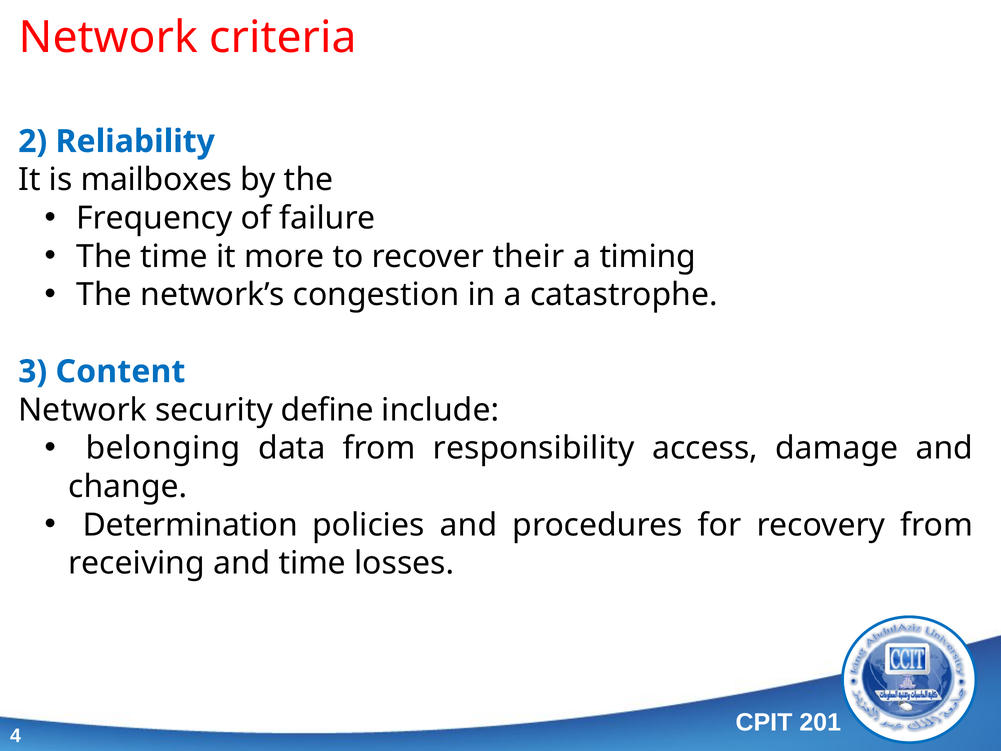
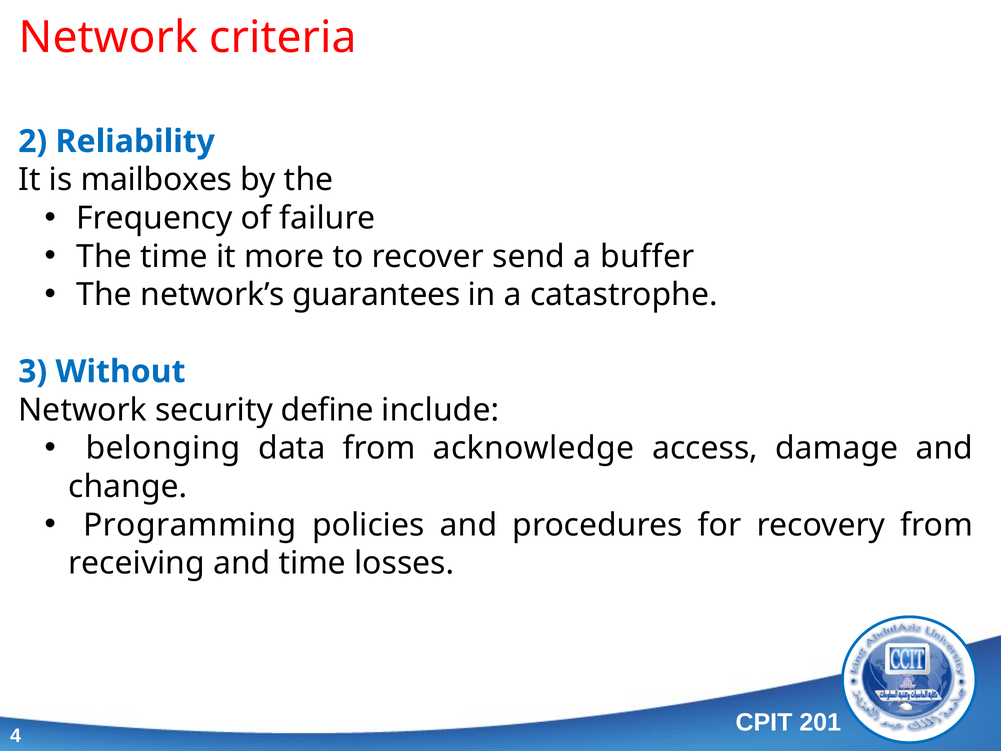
their: their -> send
timing: timing -> buffer
congestion: congestion -> guarantees
Content: Content -> Without
responsibility: responsibility -> acknowledge
Determination: Determination -> Programming
